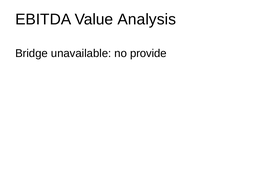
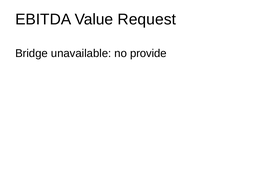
Analysis: Analysis -> Request
